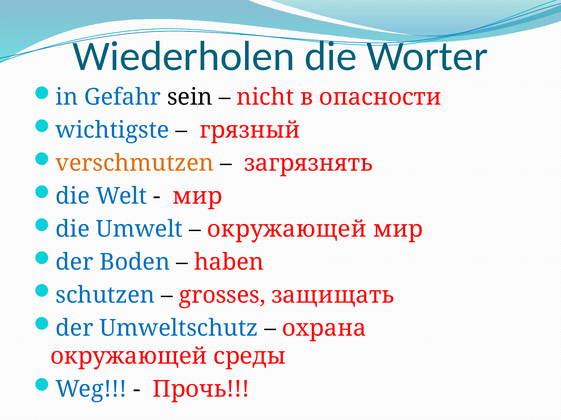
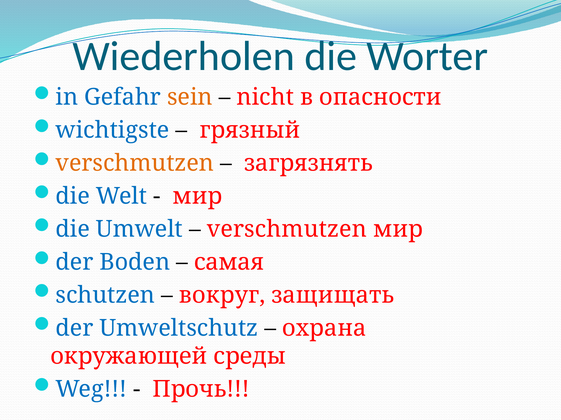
sein colour: black -> orange
окружающей at (287, 229): окружающей -> verschmutzen
haben: haben -> самая
grosses: grosses -> вокруг
